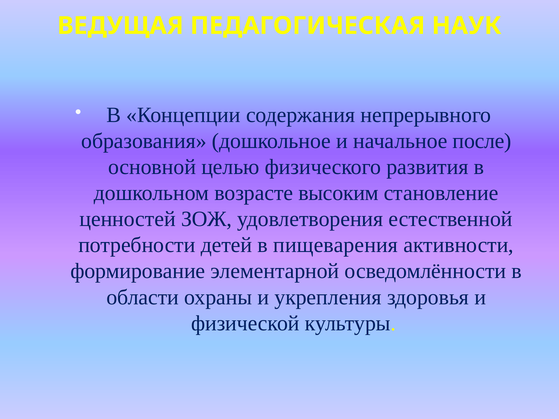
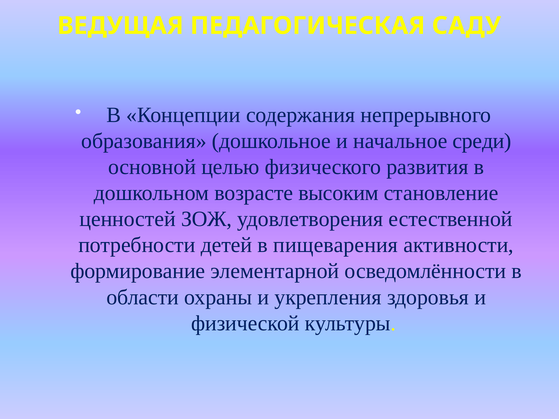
НАУК: НАУК -> САДУ
после: после -> среди
